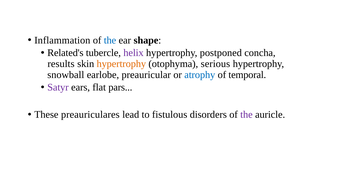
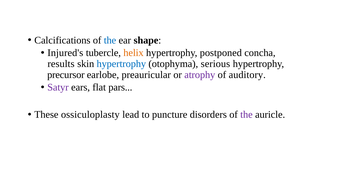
Inflammation: Inflammation -> Calcifications
Related's: Related's -> Injured's
helix colour: purple -> orange
hypertrophy at (121, 64) colour: orange -> blue
snowball: snowball -> precursor
atrophy colour: blue -> purple
temporal: temporal -> auditory
preauriculares: preauriculares -> ossiculoplasty
fistulous: fistulous -> puncture
